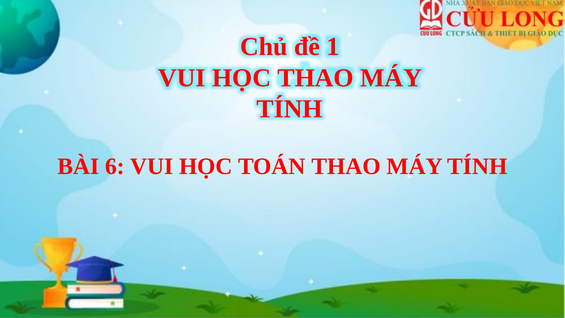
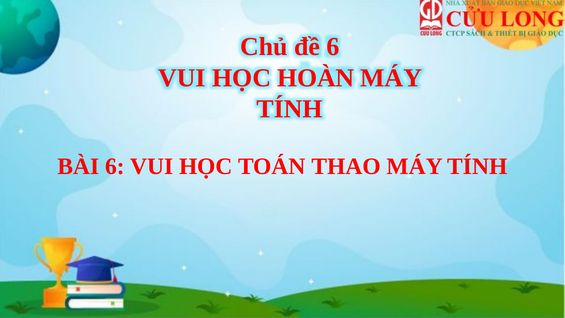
đề 1: 1 -> 6
HỌC THAO: THAO -> HOÀN
